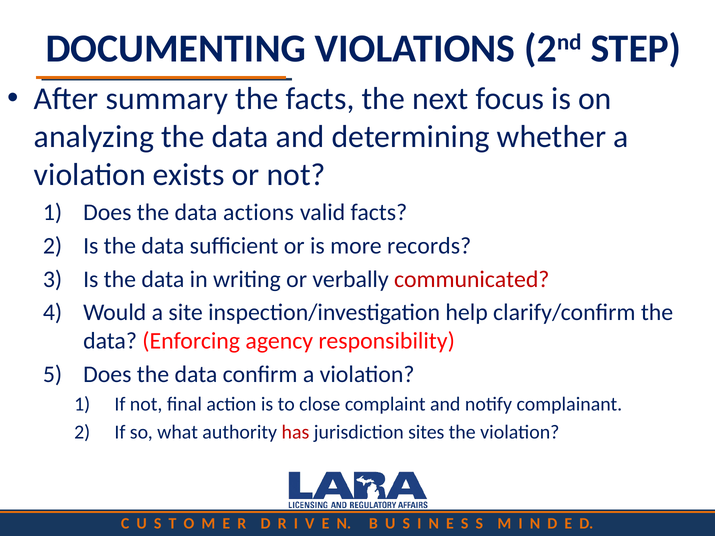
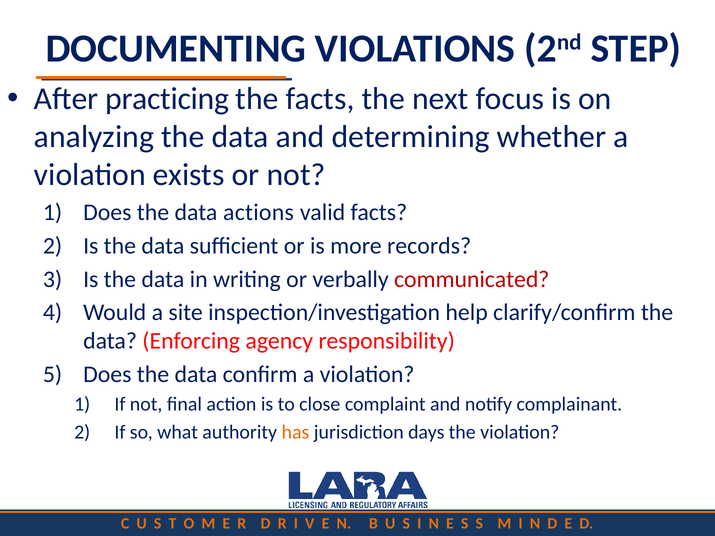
summary: summary -> practicing
has colour: red -> orange
sites: sites -> days
